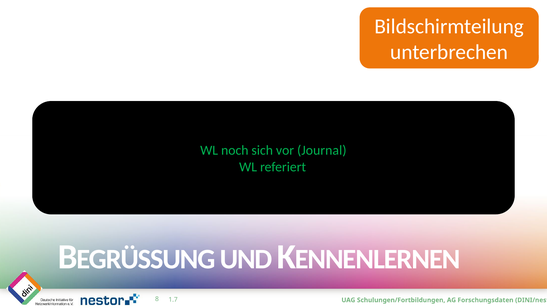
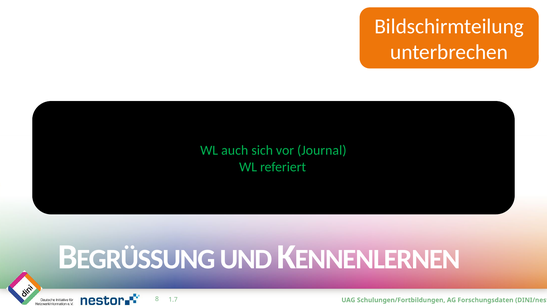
noch: noch -> auch
